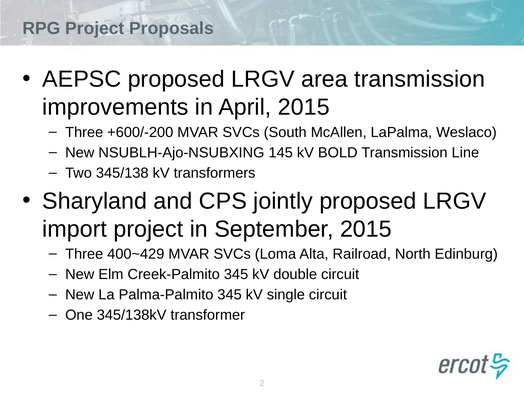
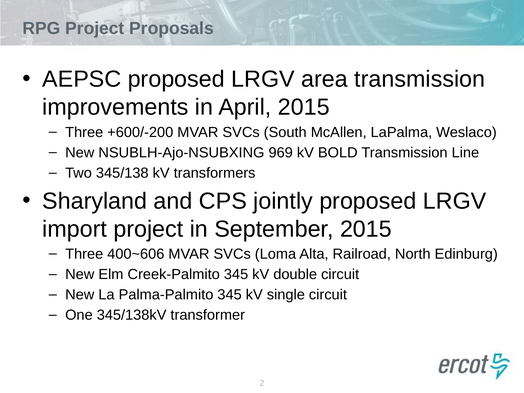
145: 145 -> 969
400~429: 400~429 -> 400~606
